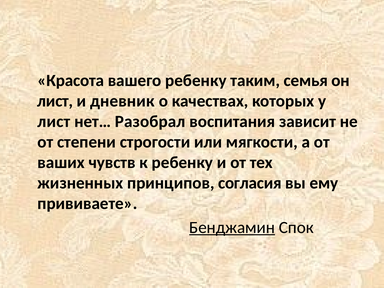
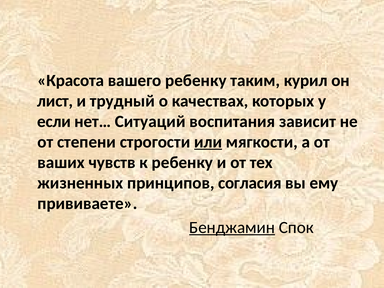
семья: семья -> курил
дневник: дневник -> трудный
лист at (54, 122): лист -> если
Разобрал: Разобрал -> Ситуаций
или underline: none -> present
